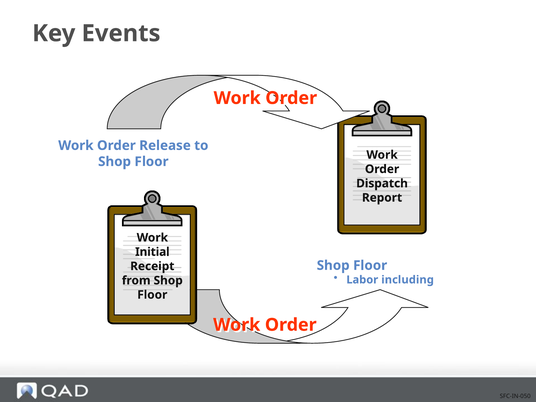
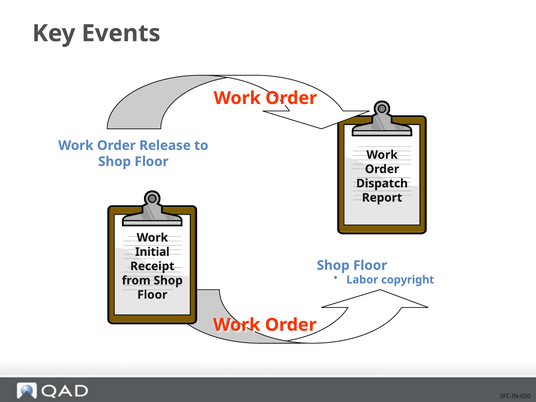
including: including -> copyright
